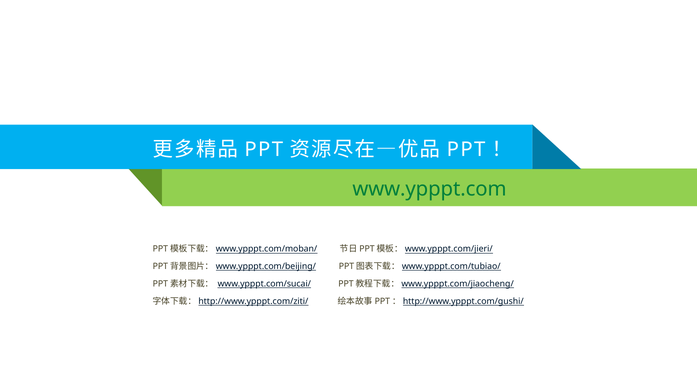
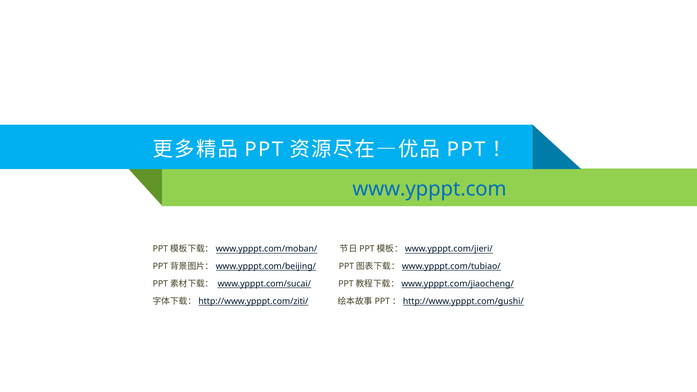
www.ypppt.com colour: green -> blue
